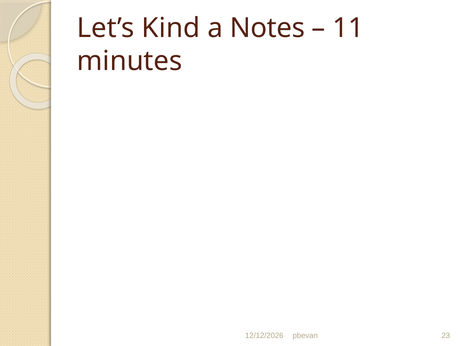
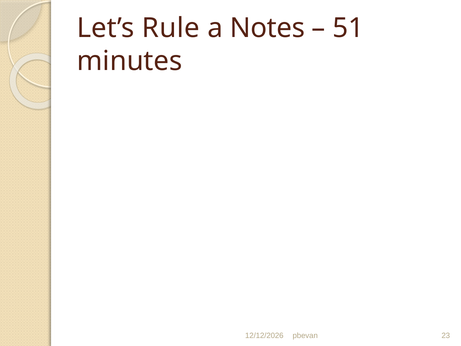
Kind: Kind -> Rule
11: 11 -> 51
